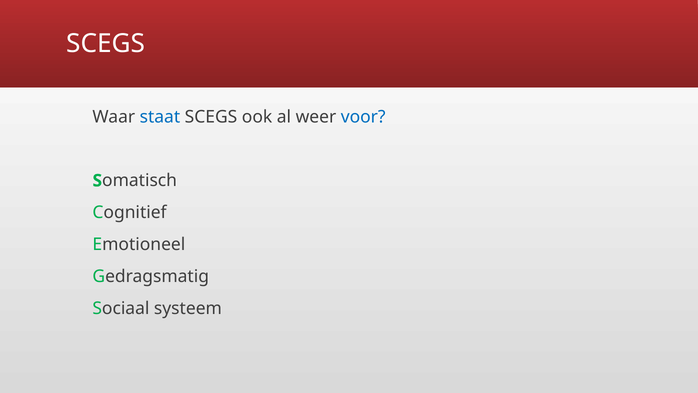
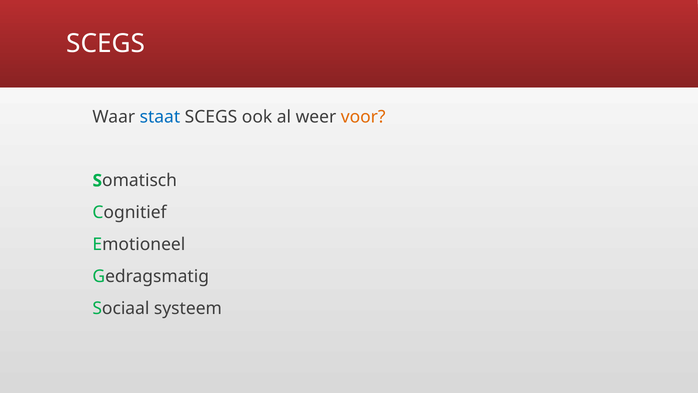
voor colour: blue -> orange
